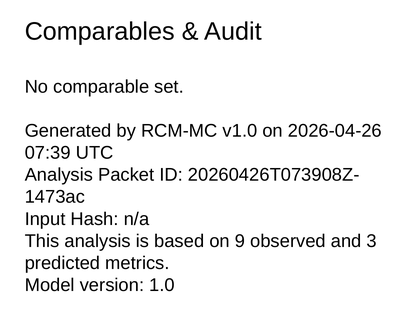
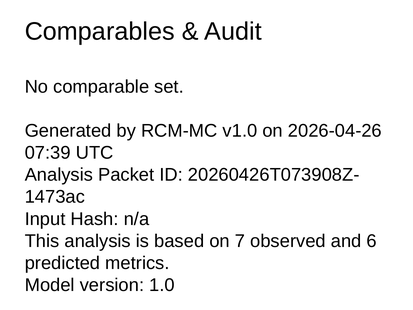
9: 9 -> 7
3: 3 -> 6
